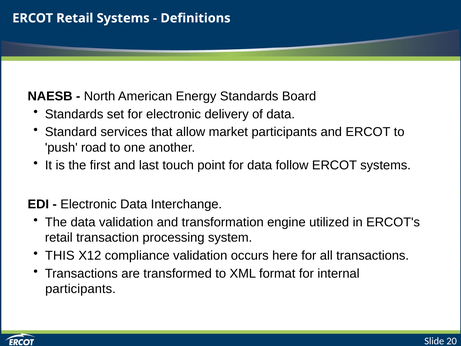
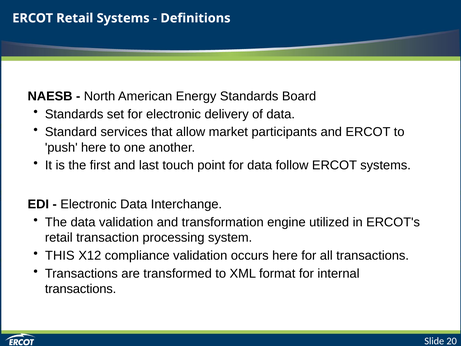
push road: road -> here
participants at (80, 289): participants -> transactions
